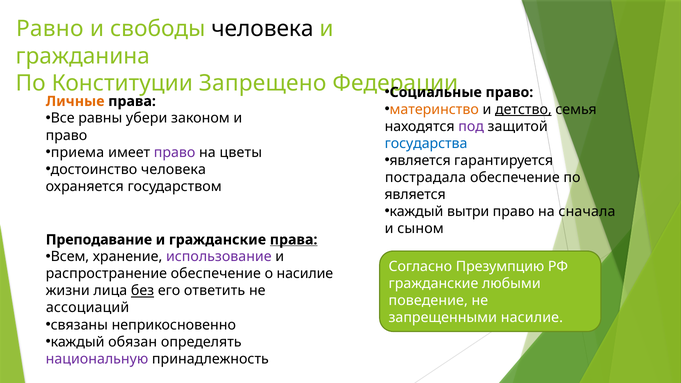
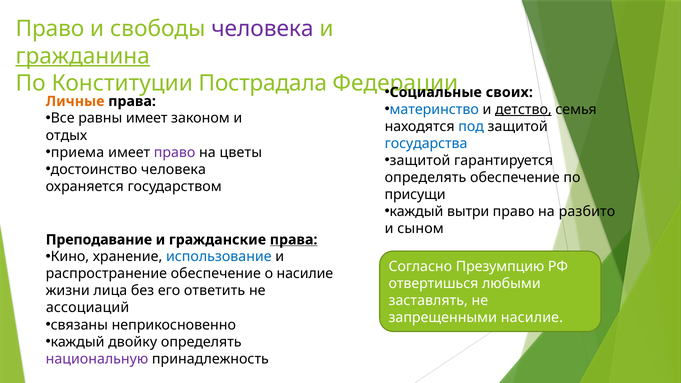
Равно at (50, 29): Равно -> Право
человека at (262, 29) colour: black -> purple
гражданина underline: none -> present
Запрещено: Запрещено -> Пострадала
право at (509, 92): право -> своих
материнство colour: orange -> blue
равны убери: убери -> имеет
под colour: purple -> blue
право at (66, 135): право -> отдых
является at (420, 160): является -> защитой
пострадала at (425, 177): пострадала -> определять
является at (415, 195): является -> присущи
сначала: сначала -> разбито
Всем: Всем -> Кино
использование colour: purple -> blue
гражданские at (433, 284): гражданские -> отвертишься
без underline: present -> none
поведение: поведение -> заставлять
обязан: обязан -> двойку
